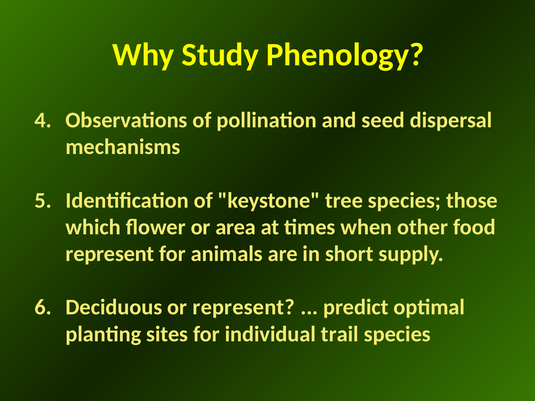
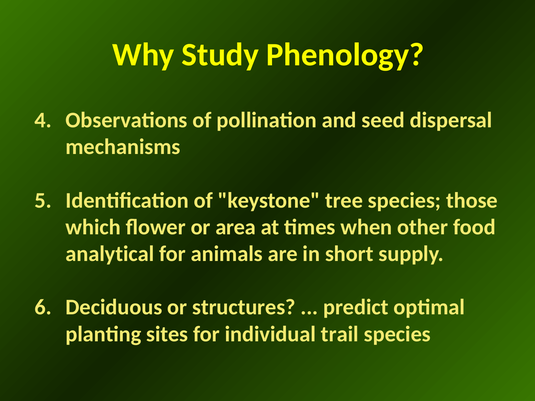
represent at (110, 254): represent -> analytical
or represent: represent -> structures
